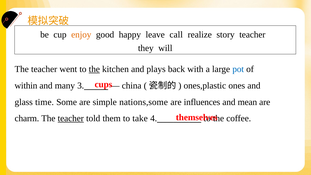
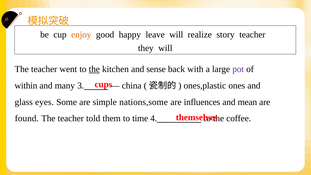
leave call: call -> will
plays: plays -> sense
pot colour: blue -> purple
time: time -> eyes
charm: charm -> found
teacher at (71, 118) underline: present -> none
take: take -> time
